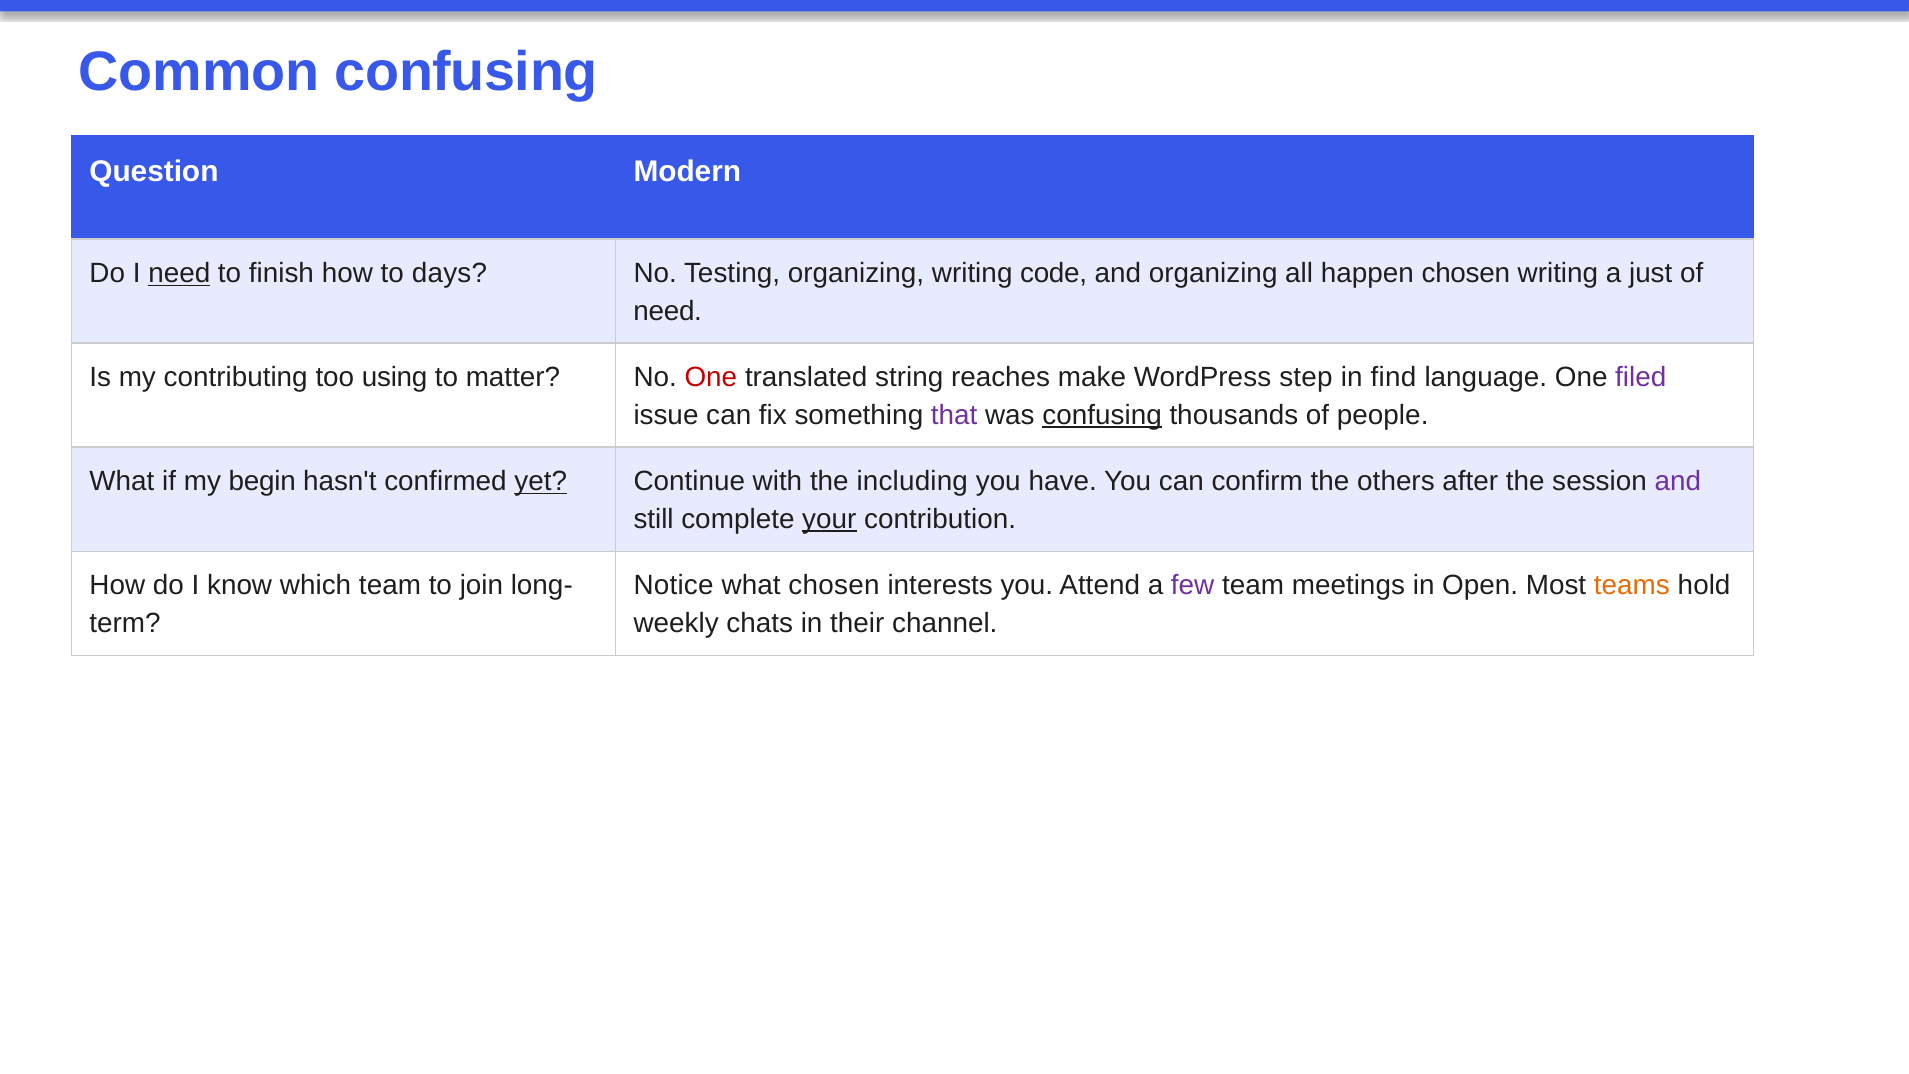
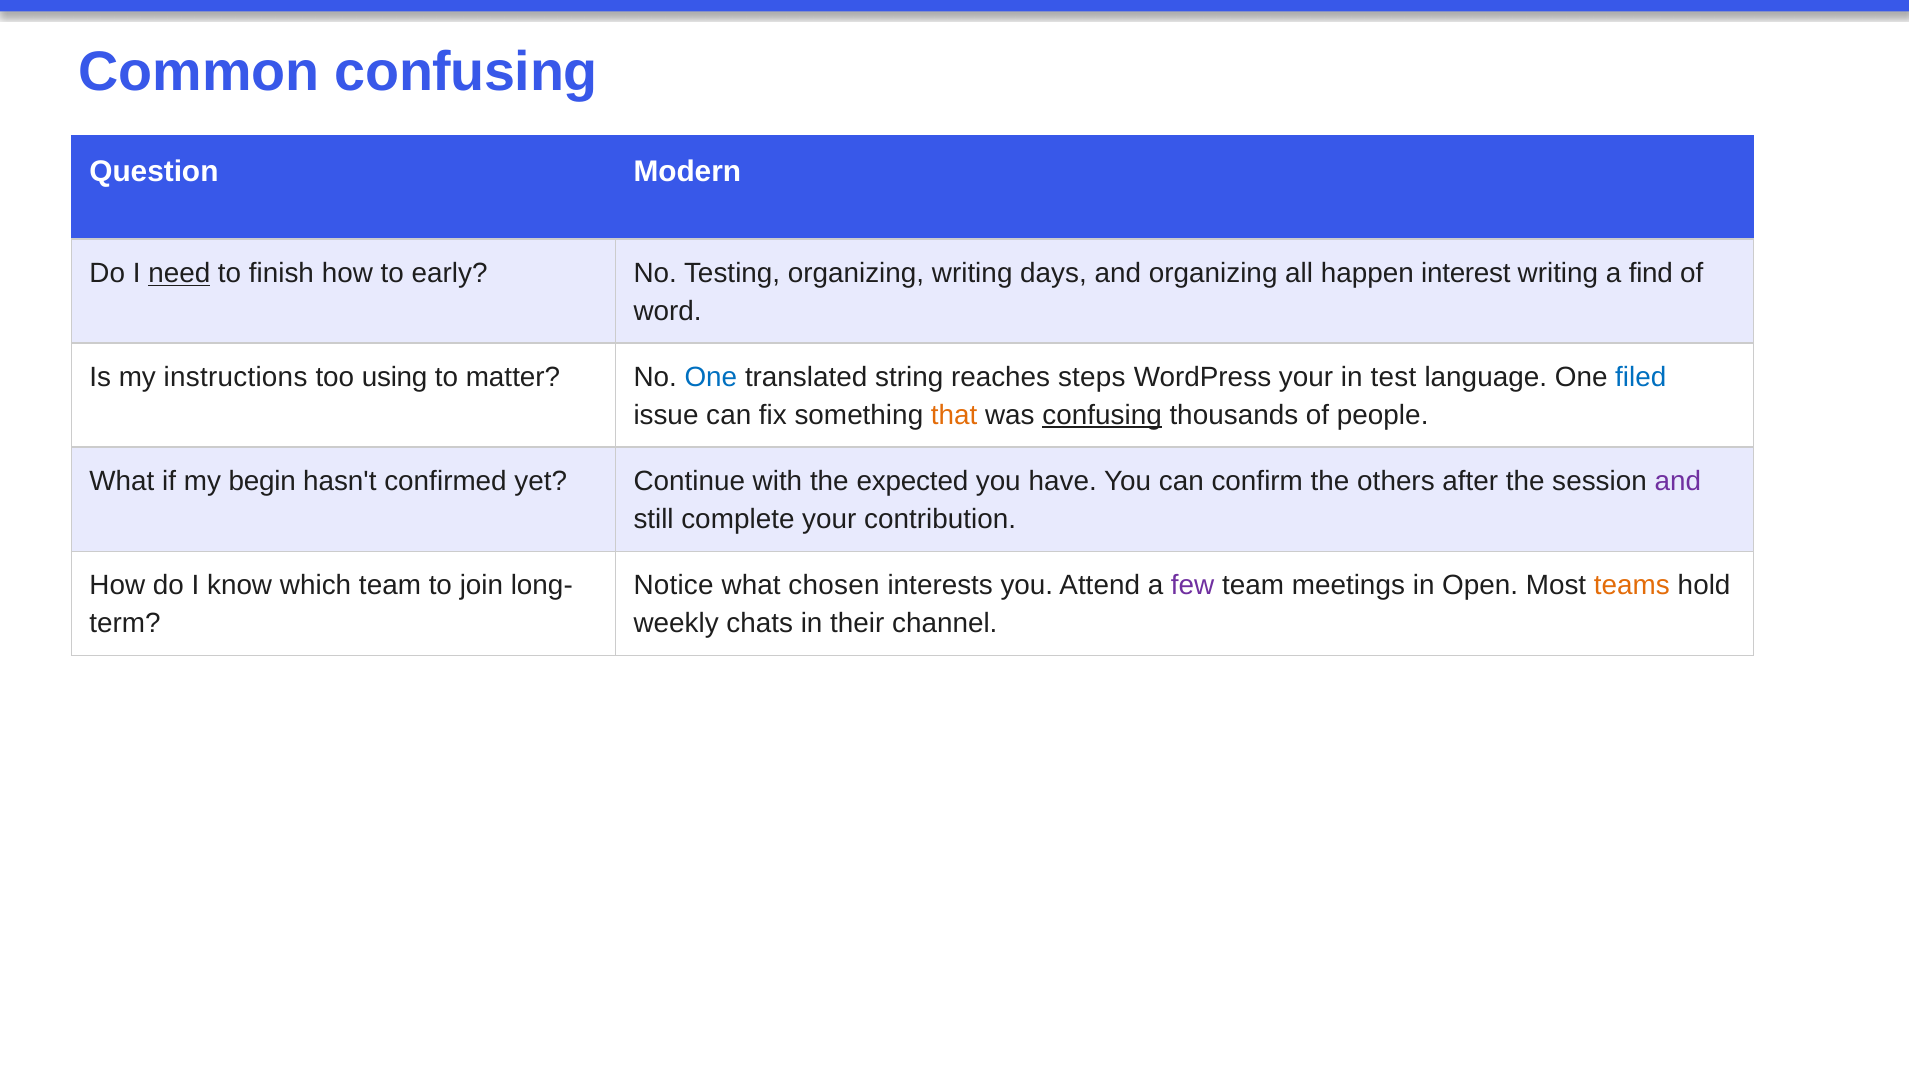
days: days -> early
code: code -> days
happen chosen: chosen -> interest
just: just -> find
need at (668, 311): need -> word
contributing: contributing -> instructions
One at (711, 377) colour: red -> blue
make: make -> steps
WordPress step: step -> your
find: find -> test
filed colour: purple -> blue
that colour: purple -> orange
yet underline: present -> none
including: including -> expected
your at (829, 519) underline: present -> none
